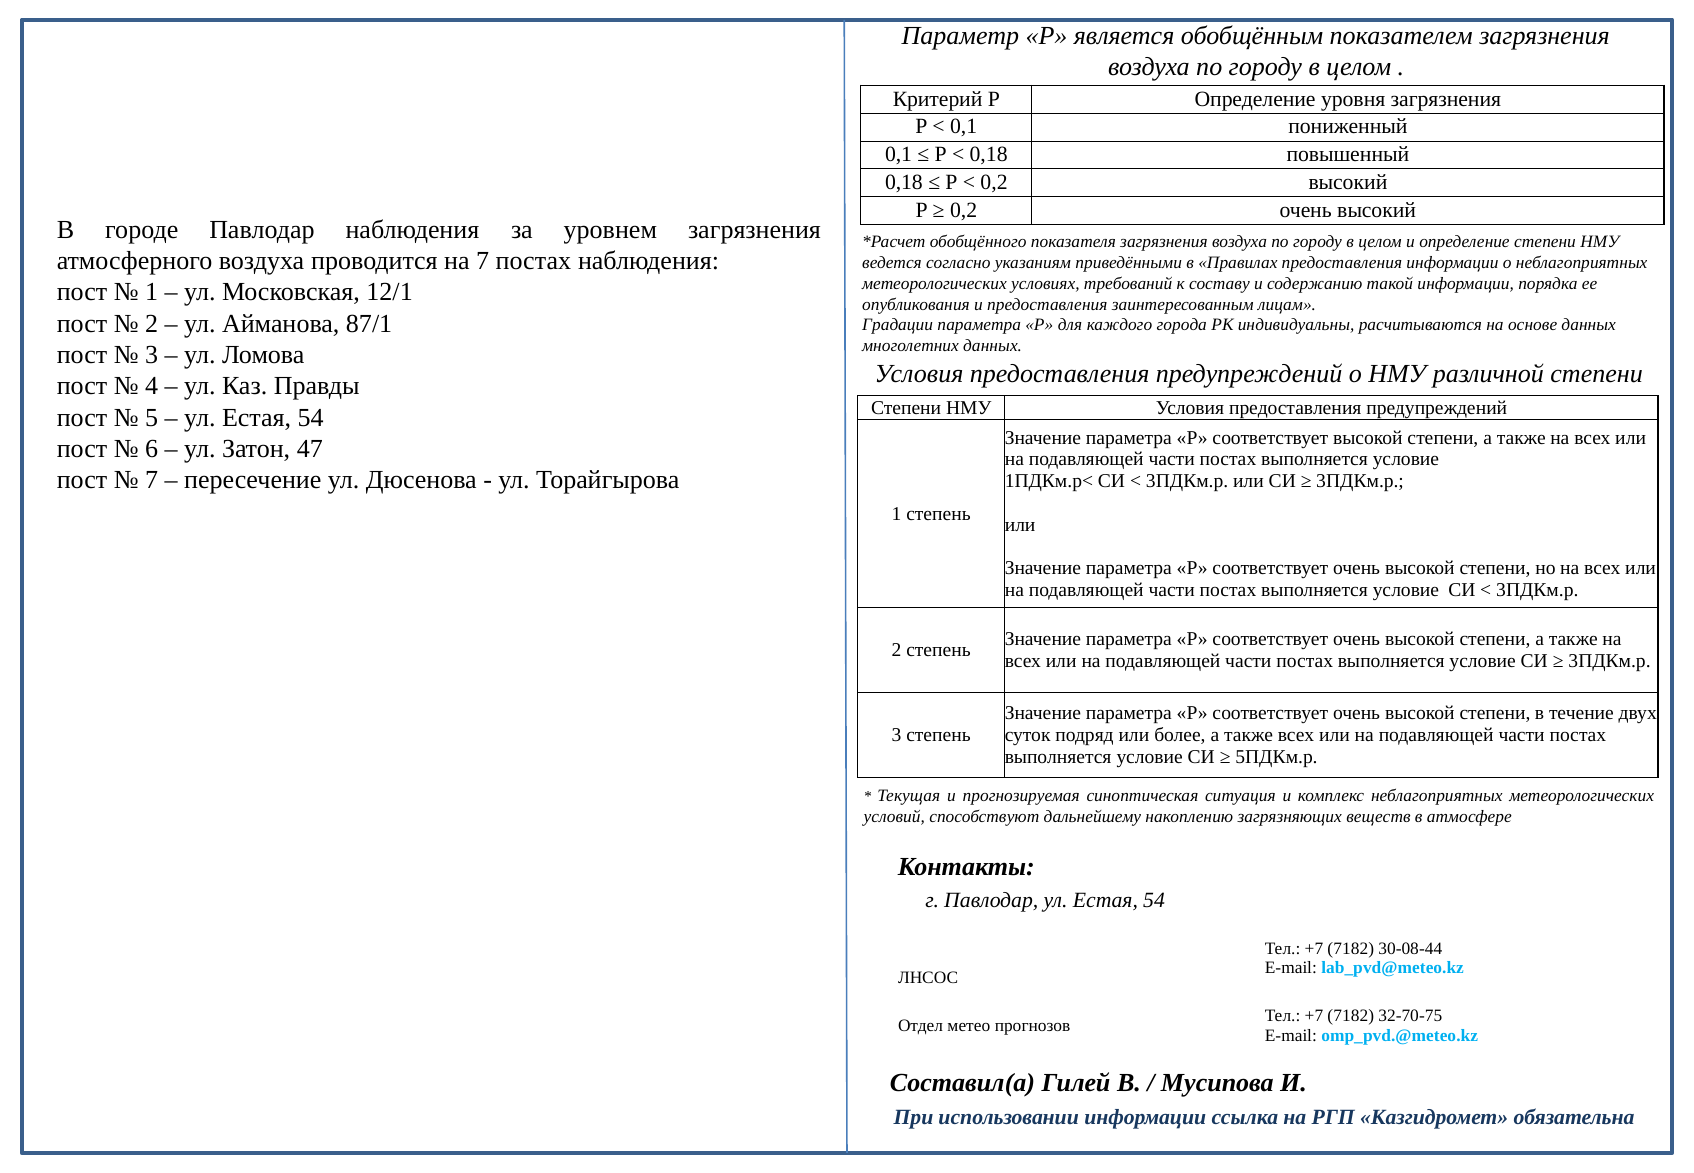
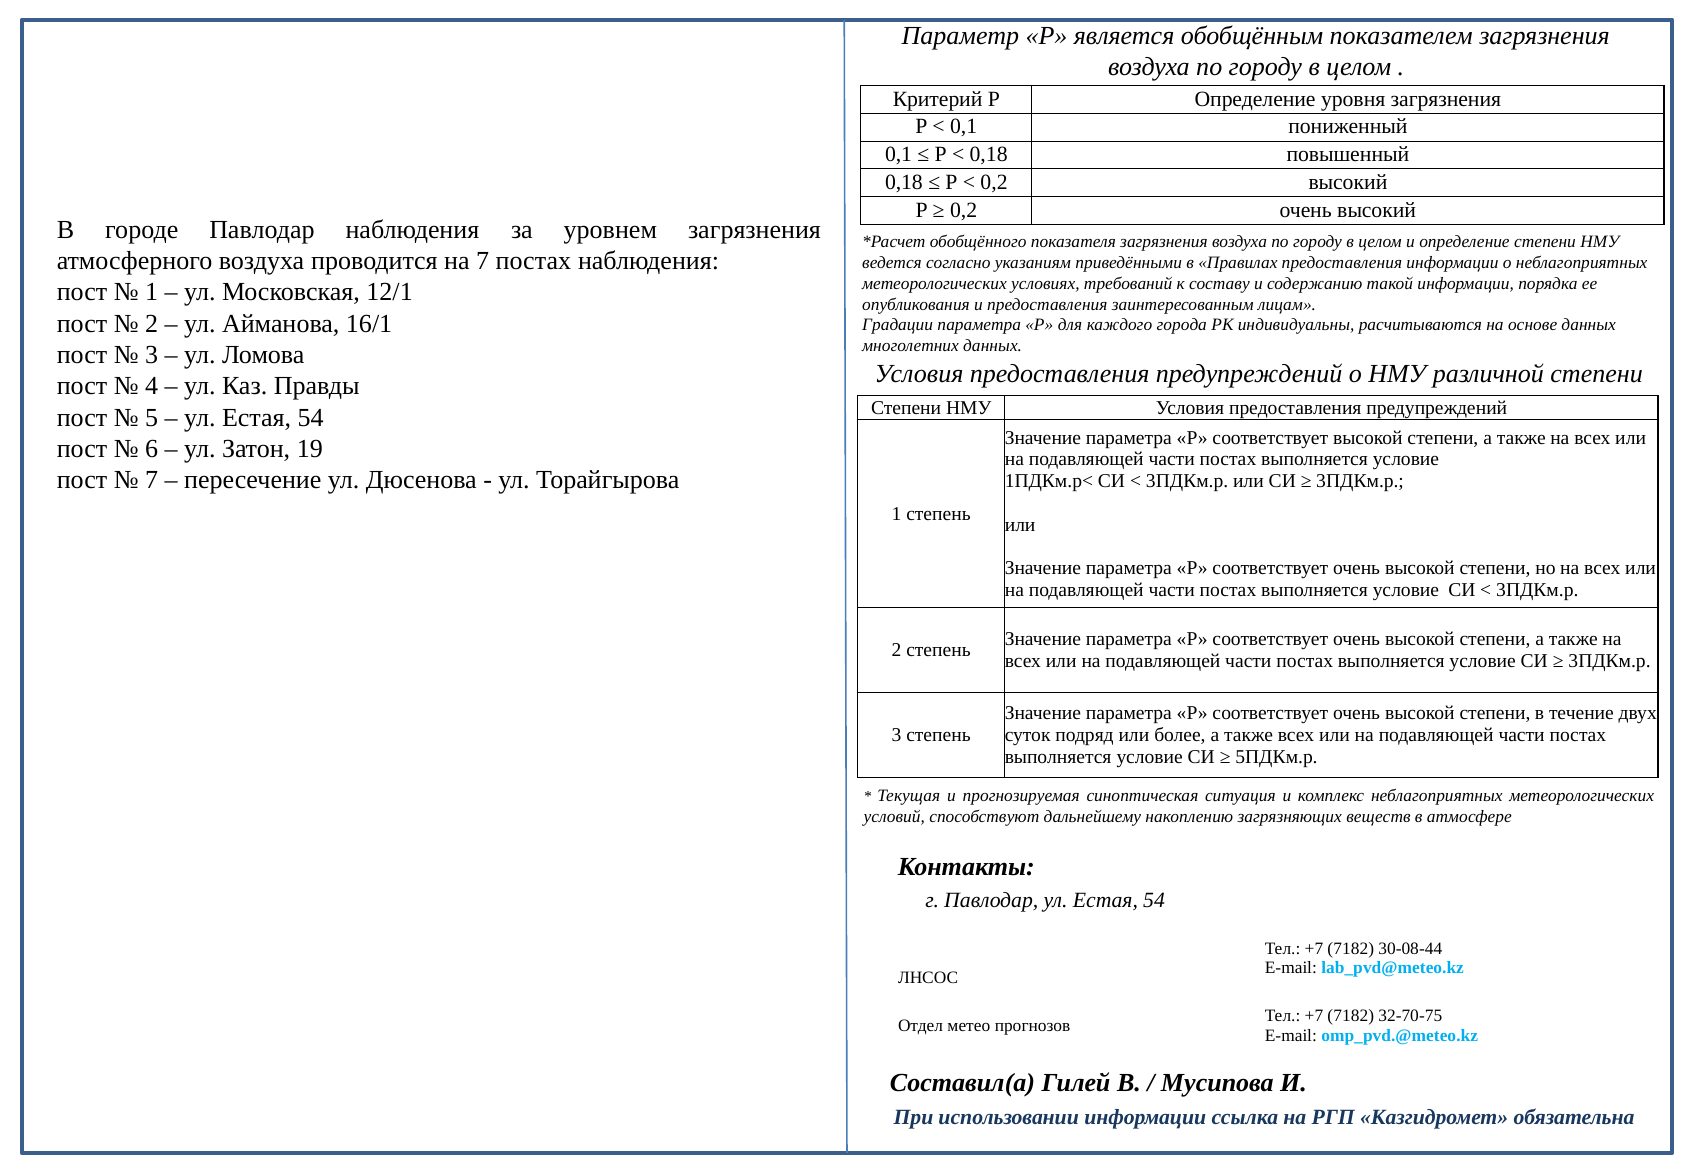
87/1: 87/1 -> 16/1
47: 47 -> 19
